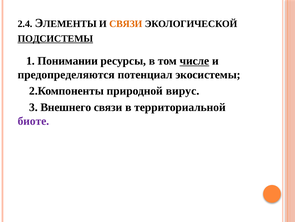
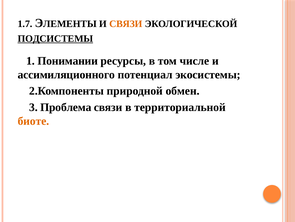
2.4: 2.4 -> 1.7
числе underline: present -> none
предопределяются: предопределяются -> ассимиляционного
вирус: вирус -> обмен
Внешнего: Внешнего -> Проблема
биоте colour: purple -> orange
